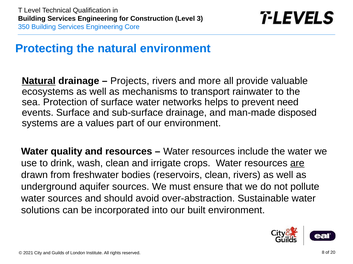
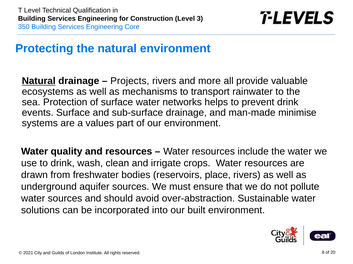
prevent need: need -> drink
disposed: disposed -> minimise
are at (297, 164) underline: present -> none
reservoirs clean: clean -> place
